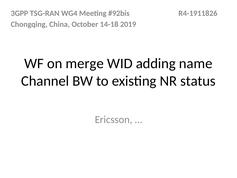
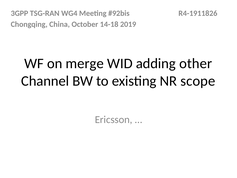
name: name -> other
status: status -> scope
